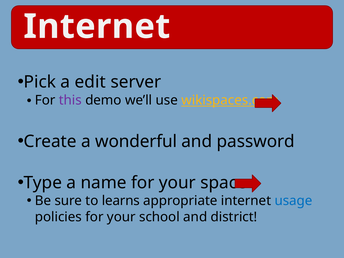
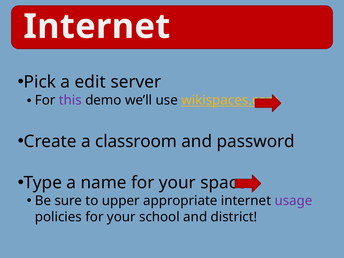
wonderful: wonderful -> classroom
learns: learns -> upper
usage colour: blue -> purple
